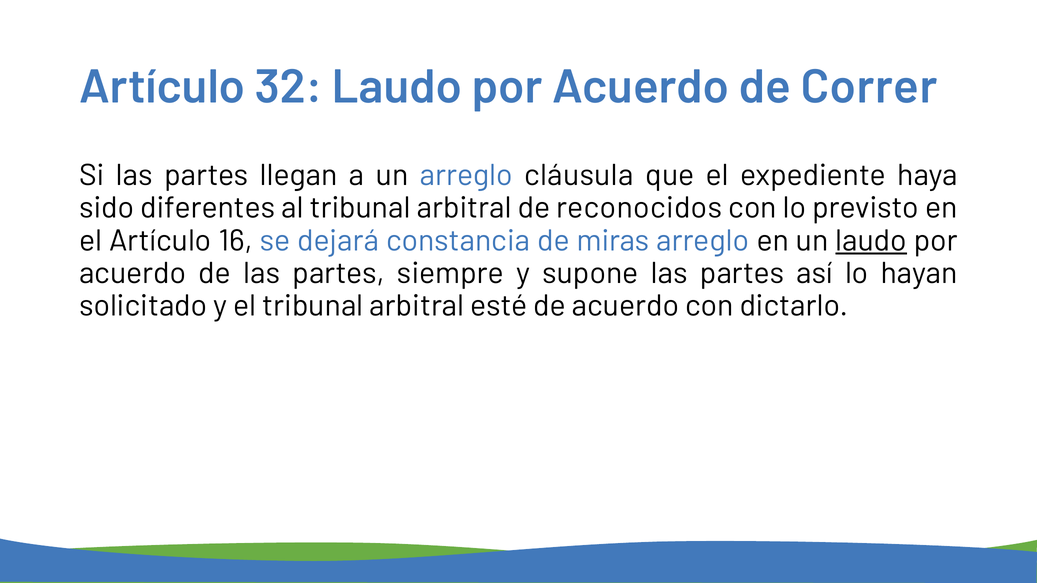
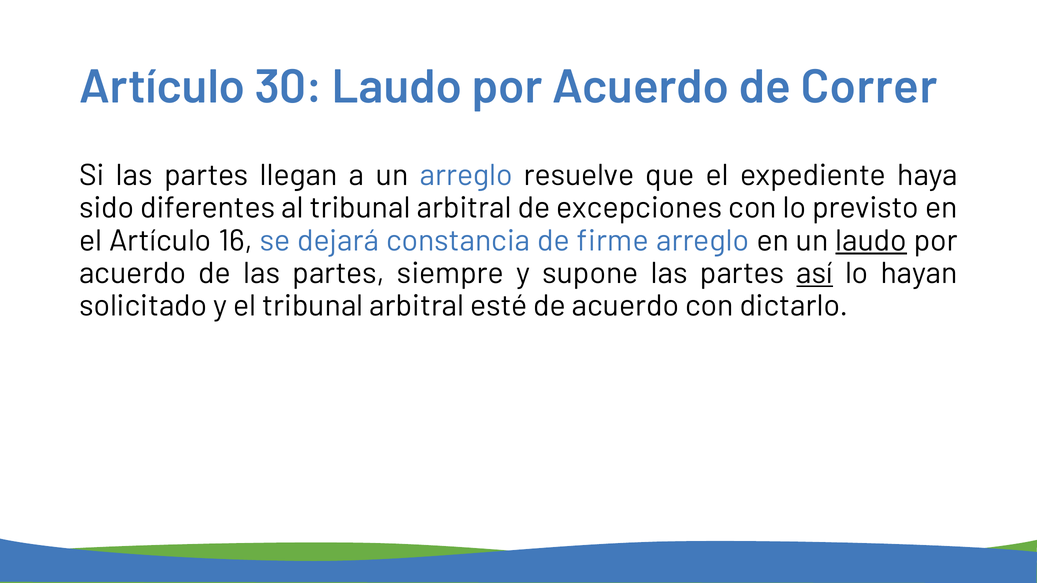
32: 32 -> 30
cláusula: cláusula -> resuelve
reconocidos: reconocidos -> excepciones
miras: miras -> firme
así underline: none -> present
